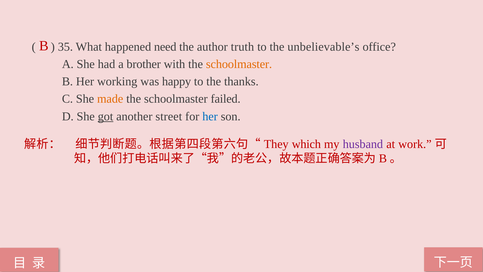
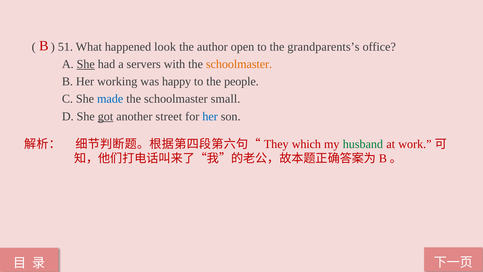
35: 35 -> 51
need: need -> look
truth: truth -> open
unbelievable’s: unbelievable’s -> grandparents’s
She at (86, 64) underline: none -> present
brother: brother -> servers
thanks: thanks -> people
made colour: orange -> blue
failed: failed -> small
husband colour: purple -> green
